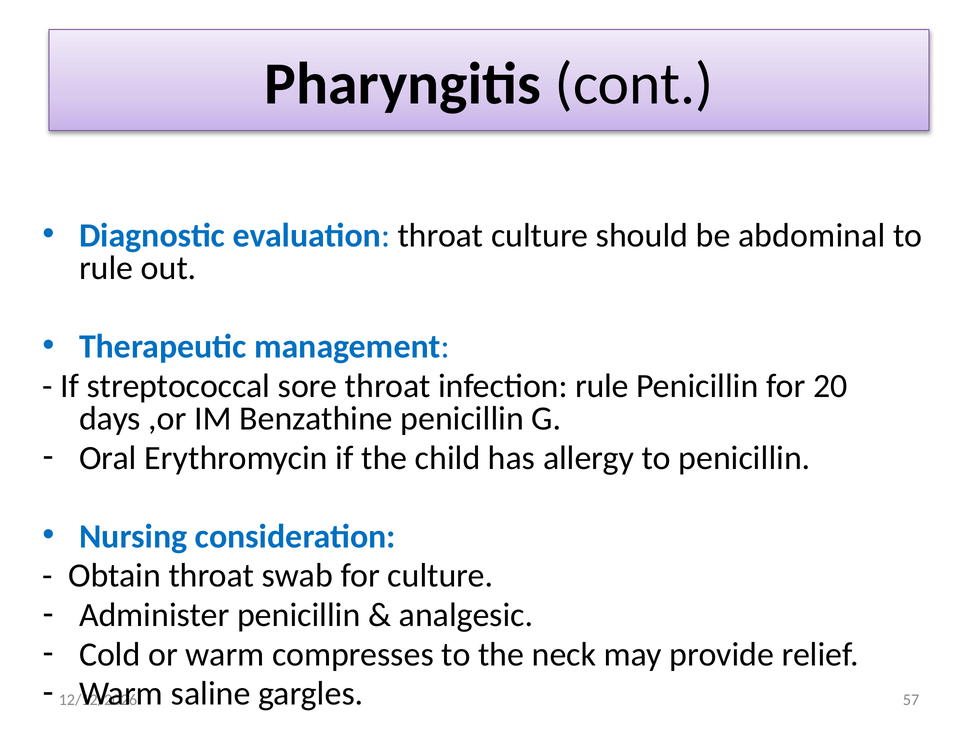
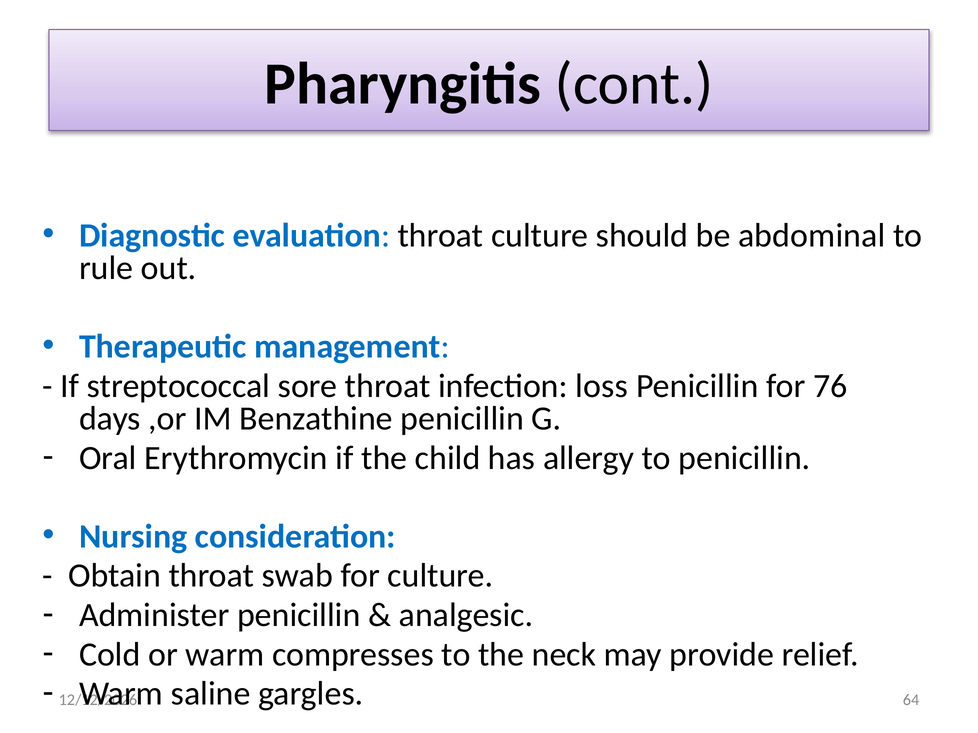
infection rule: rule -> loss
20: 20 -> 76
57: 57 -> 64
